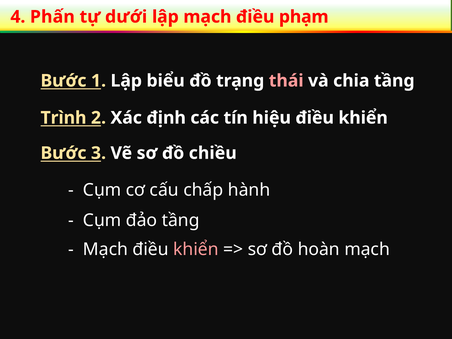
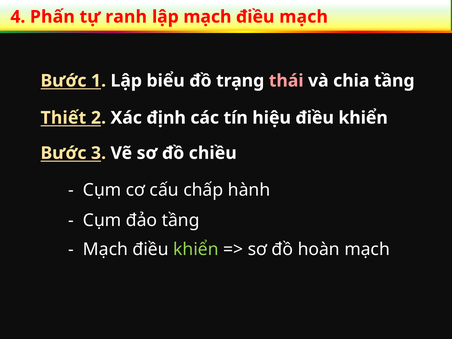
dưới: dưới -> ranh
điều phạm: phạm -> mạch
Trình: Trình -> Thiết
khiển at (196, 249) colour: pink -> light green
